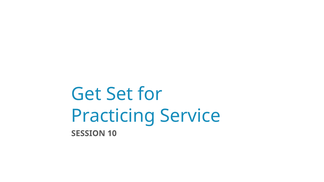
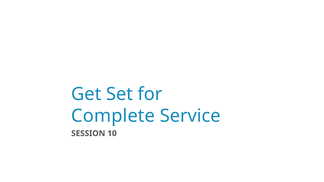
Practicing: Practicing -> Complete
